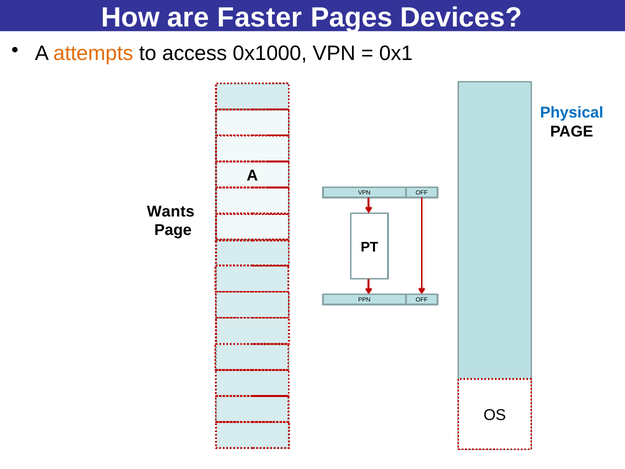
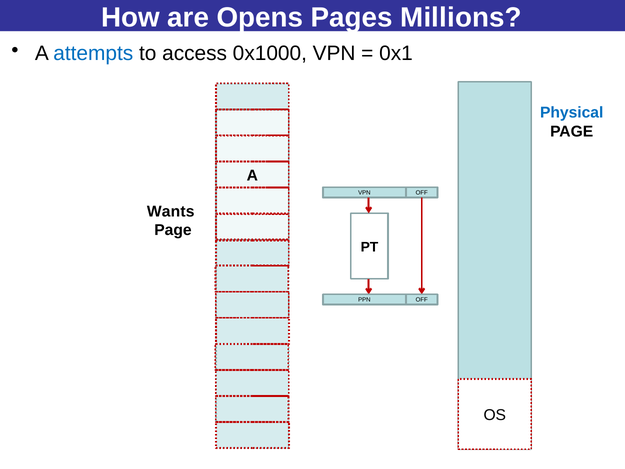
Faster: Faster -> Opens
Devices: Devices -> Millions
attempts colour: orange -> blue
